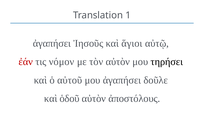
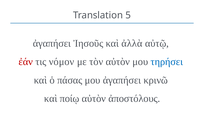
1: 1 -> 5
ἅγιοι: ἅγιοι -> ἀλλὰ
τηρήσει colour: black -> blue
αὐτοῦ: αὐτοῦ -> πάσας
δοῦλε: δοῦλε -> κρινῶ
ὁδοῦ: ὁδοῦ -> ποίῳ
